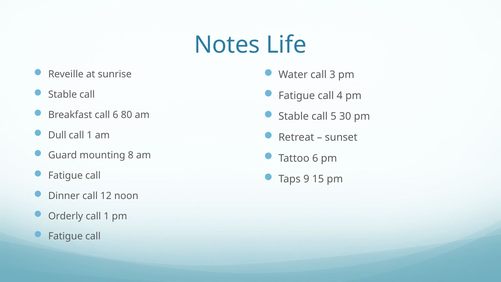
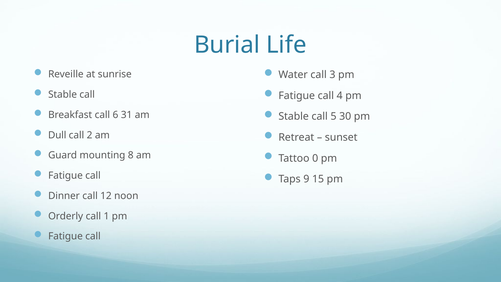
Notes: Notes -> Burial
80: 80 -> 31
1 at (90, 135): 1 -> 2
Tattoo 6: 6 -> 0
